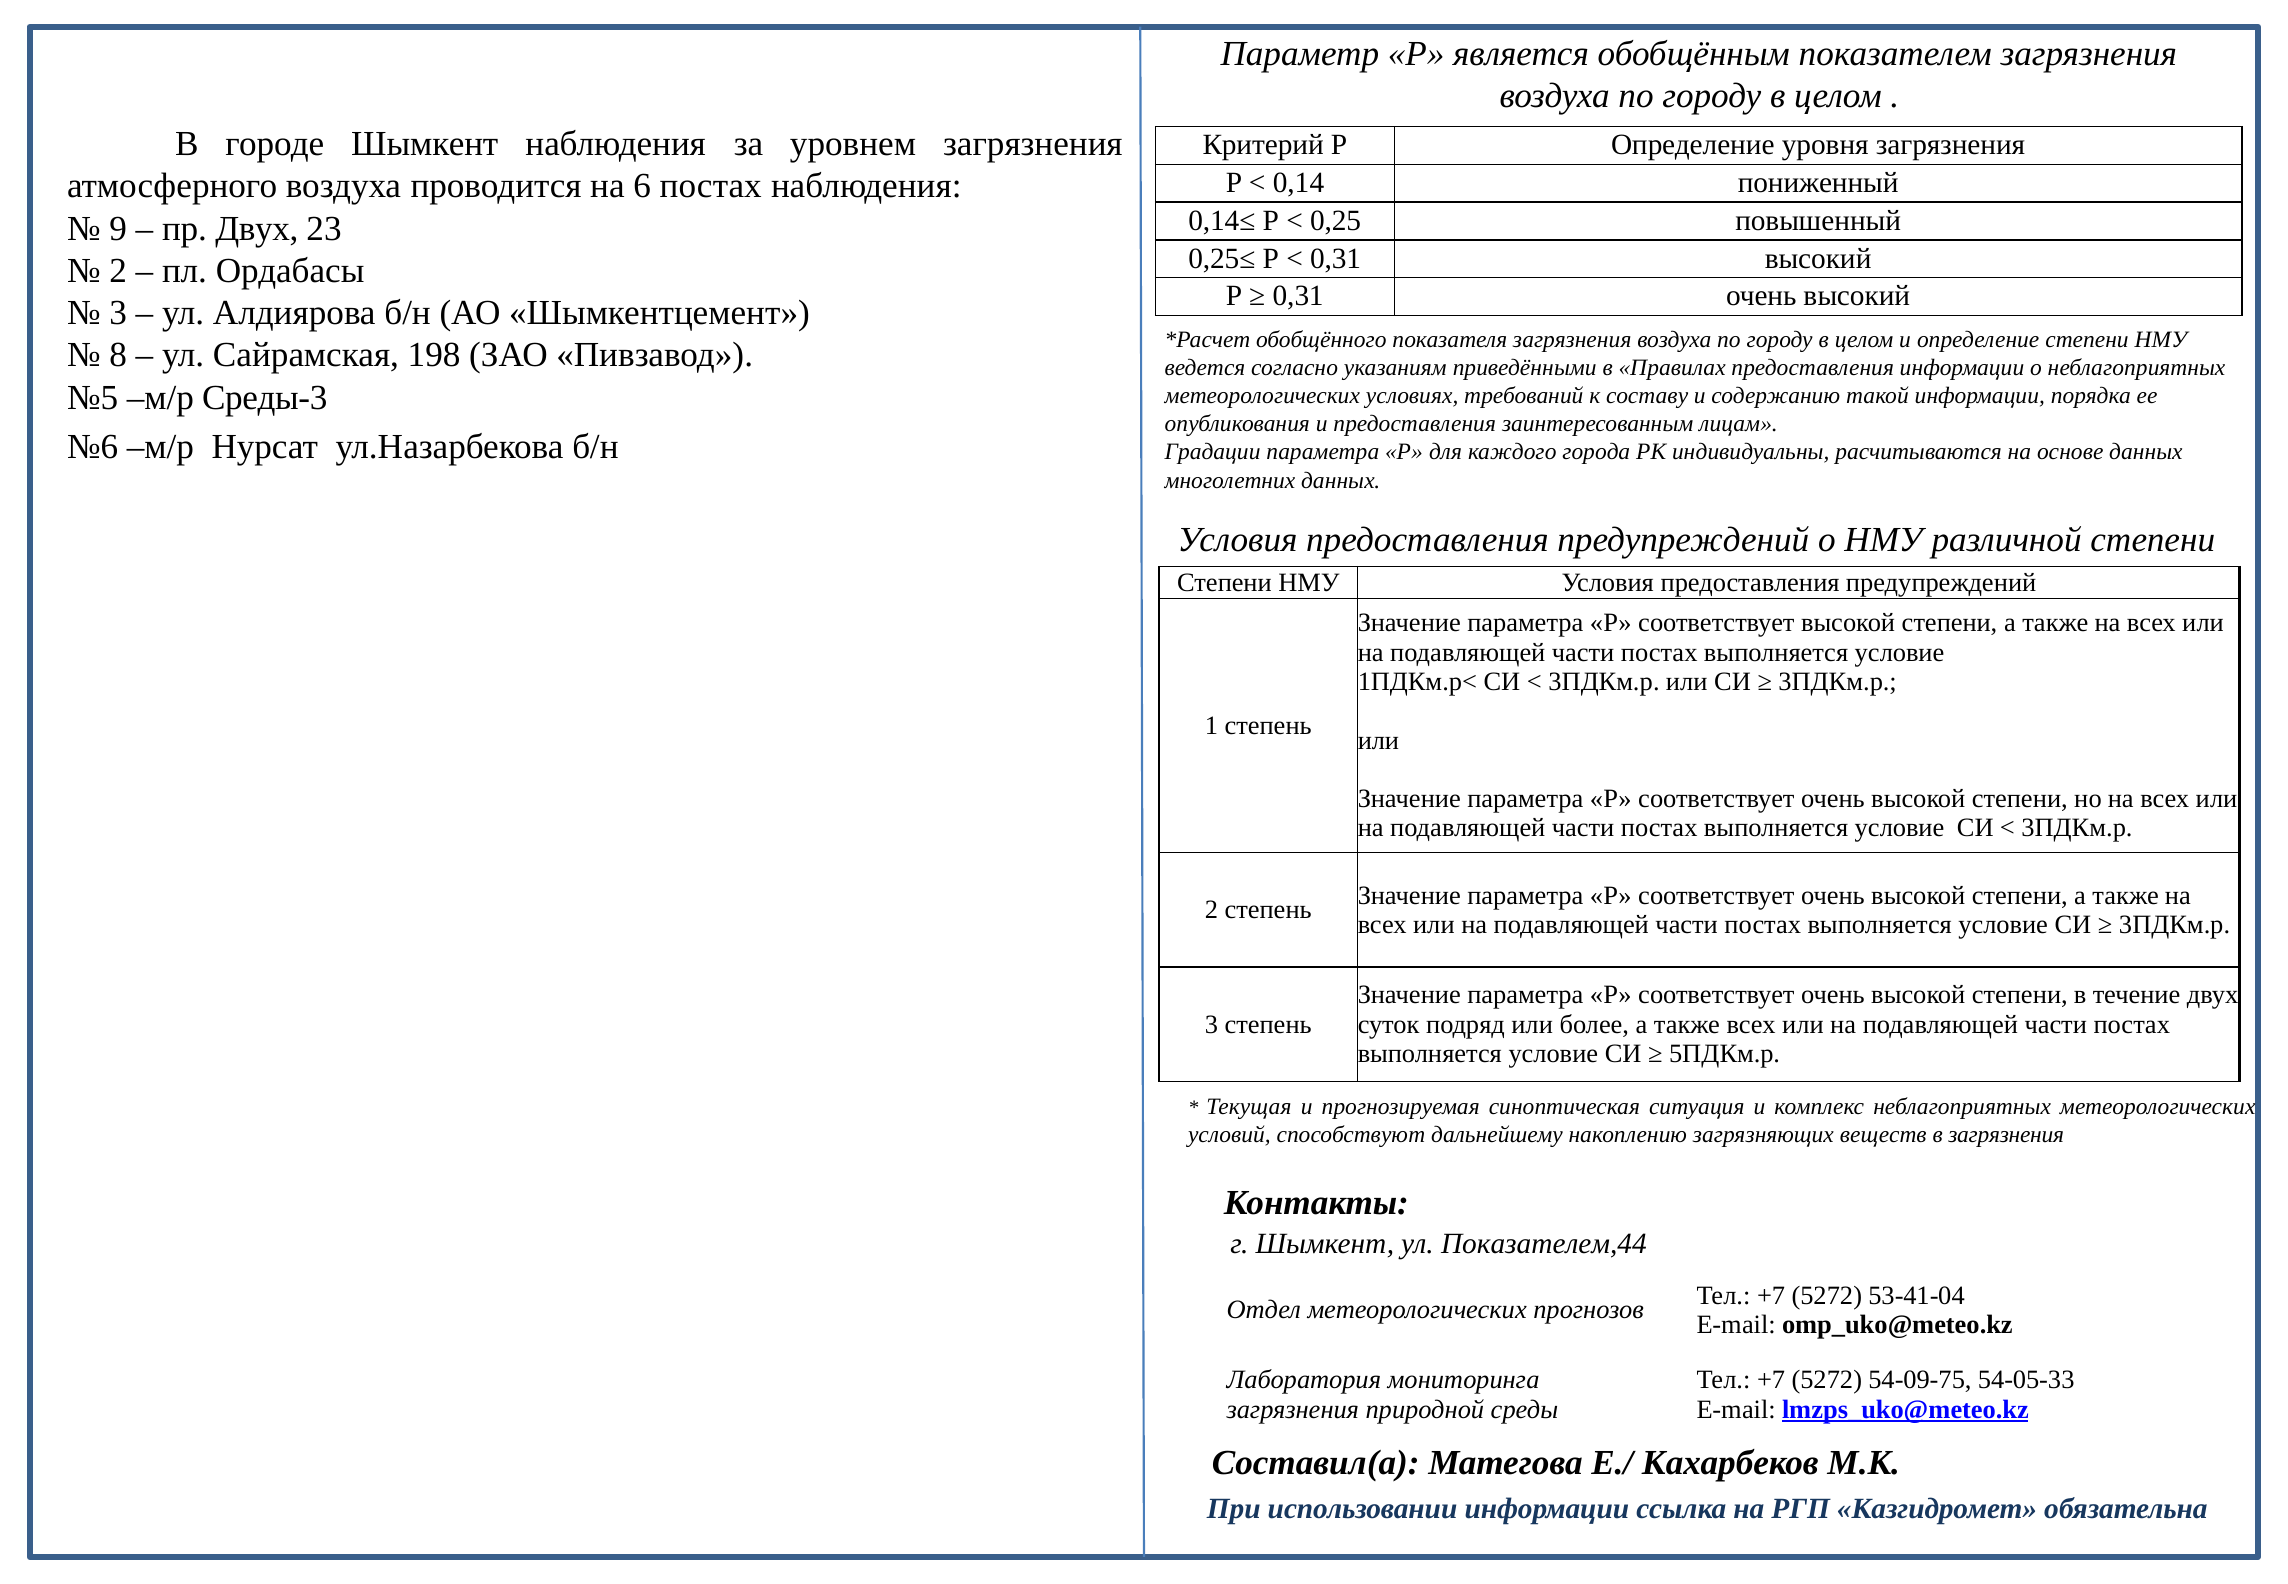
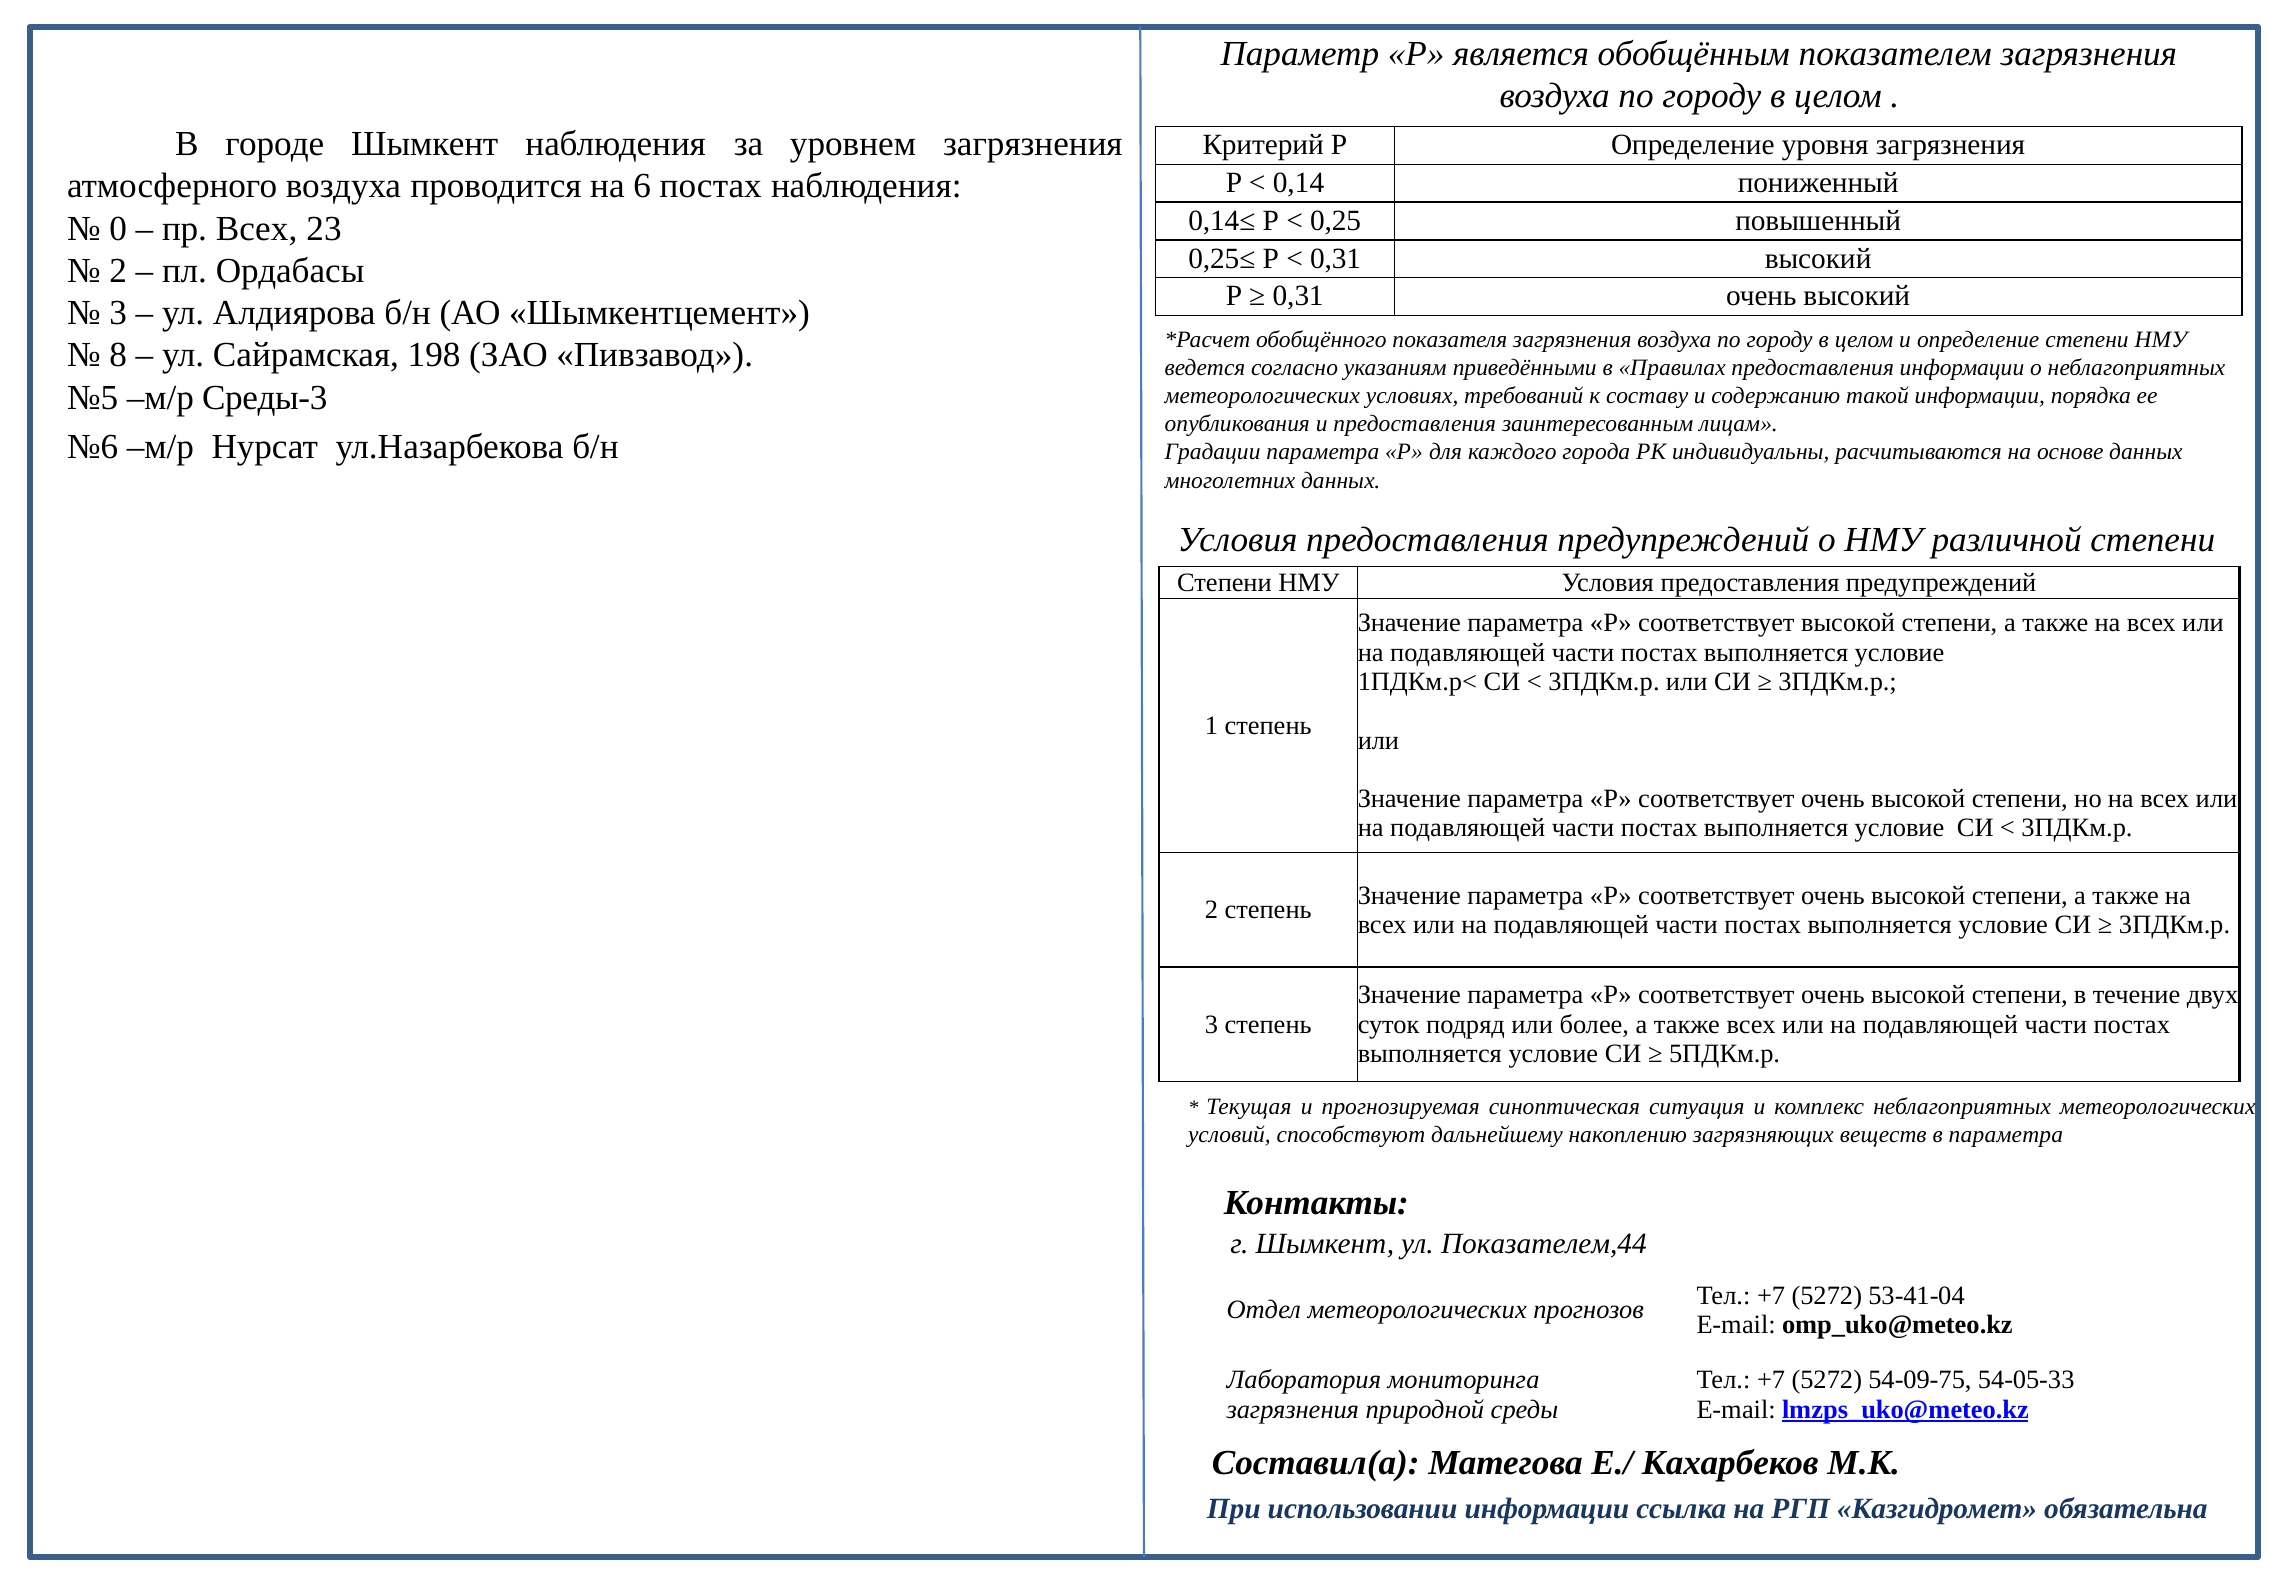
9: 9 -> 0
пр Двух: Двух -> Всех
в загрязнения: загрязнения -> параметра
